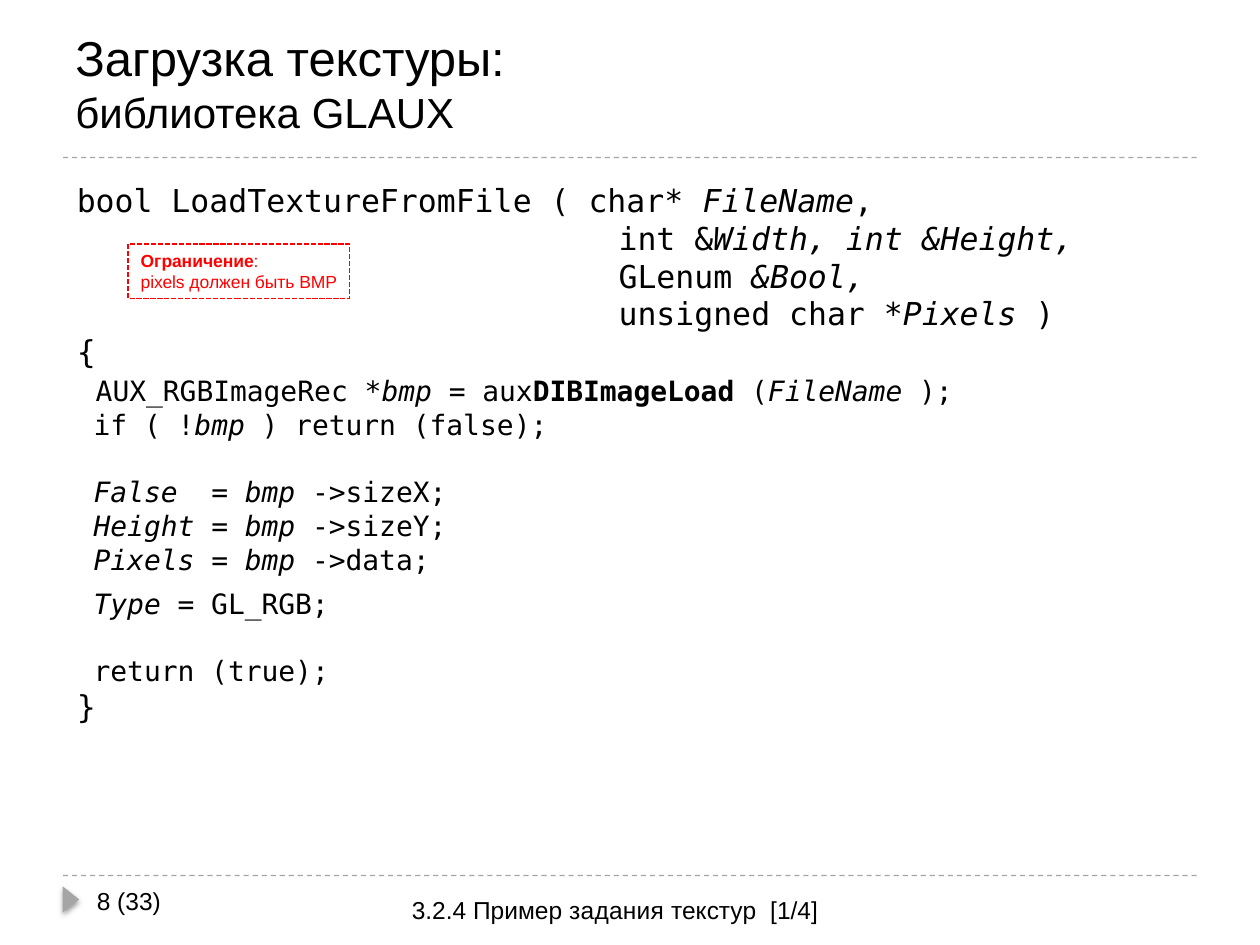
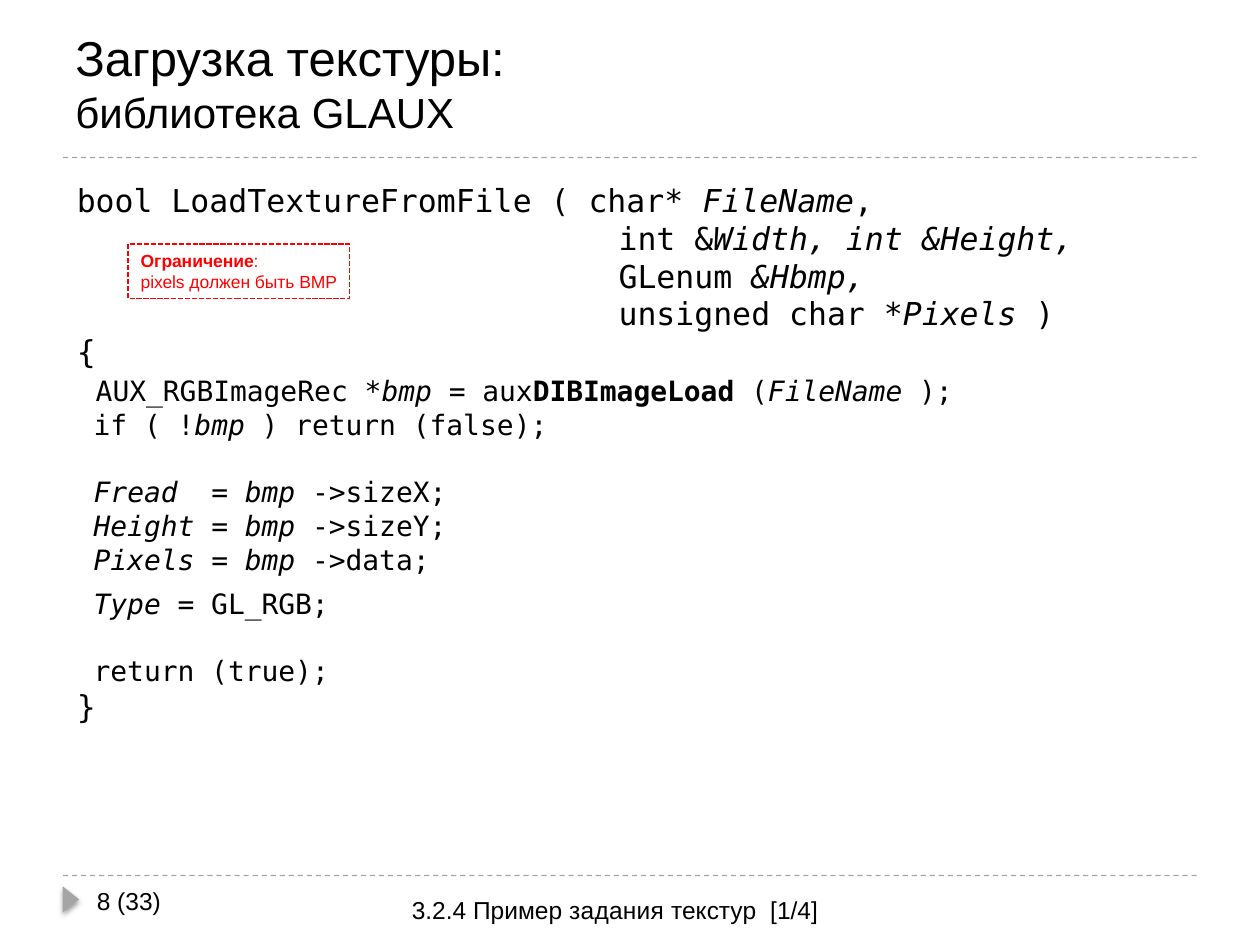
&Bool: &Bool -> &Hbmp
False at (136, 494): False -> Fread
